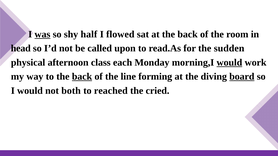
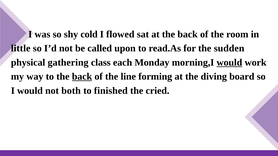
was underline: present -> none
half: half -> cold
head: head -> little
afternoon: afternoon -> gathering
board underline: present -> none
reached: reached -> finished
